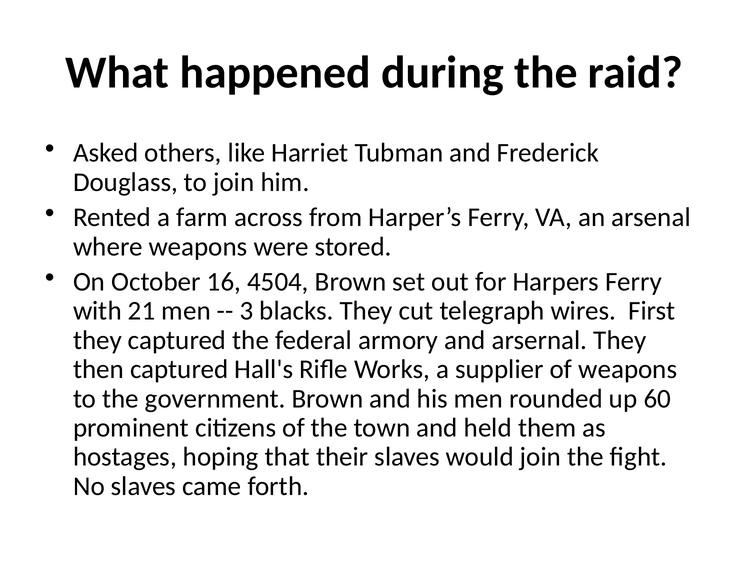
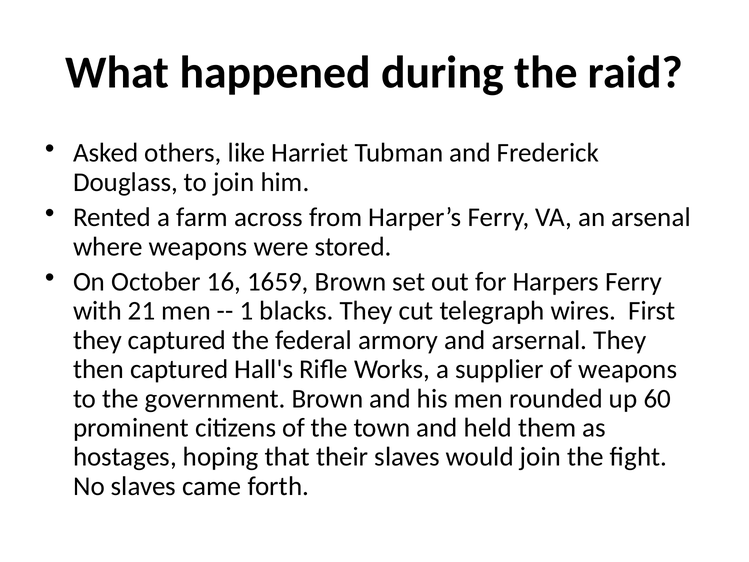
4504: 4504 -> 1659
3: 3 -> 1
